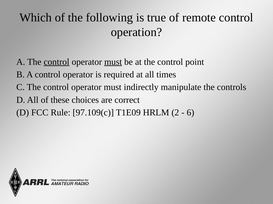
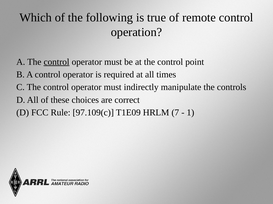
must at (113, 62) underline: present -> none
2: 2 -> 7
6: 6 -> 1
